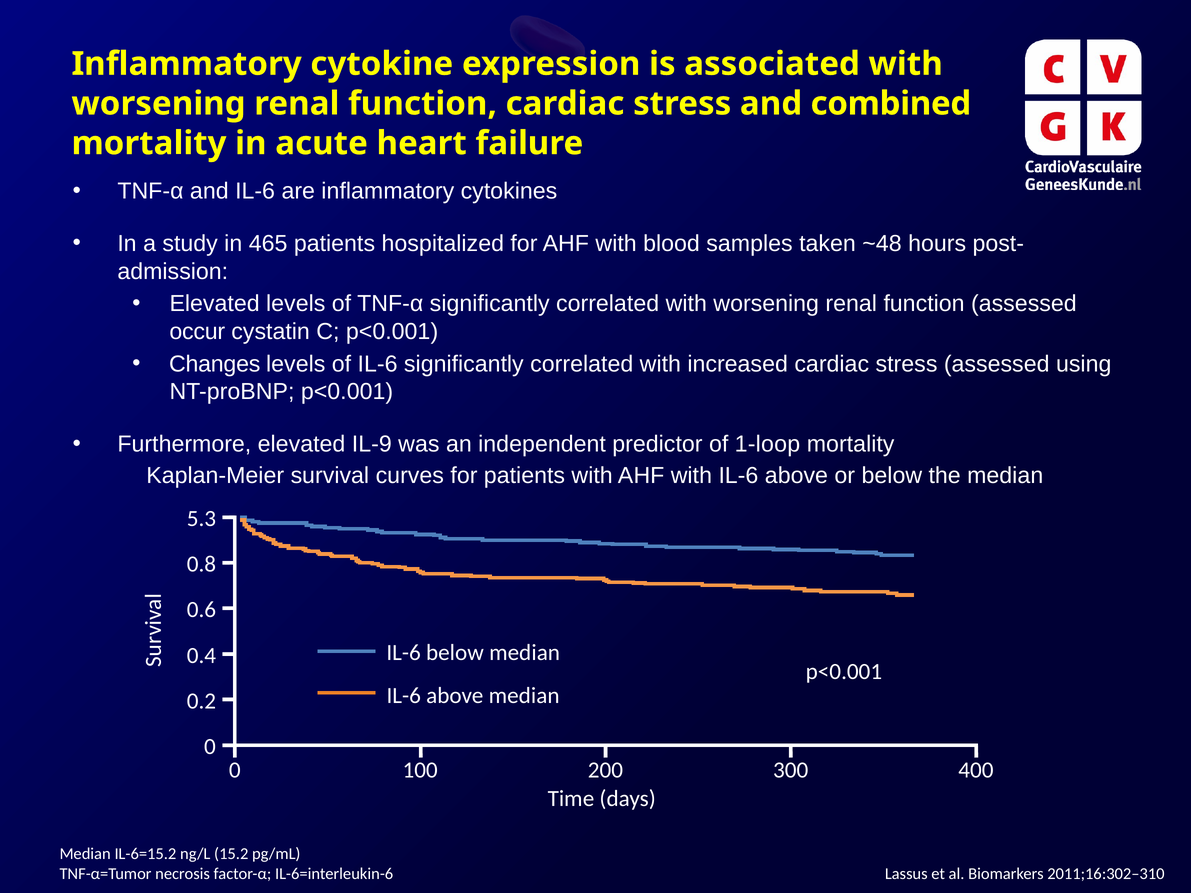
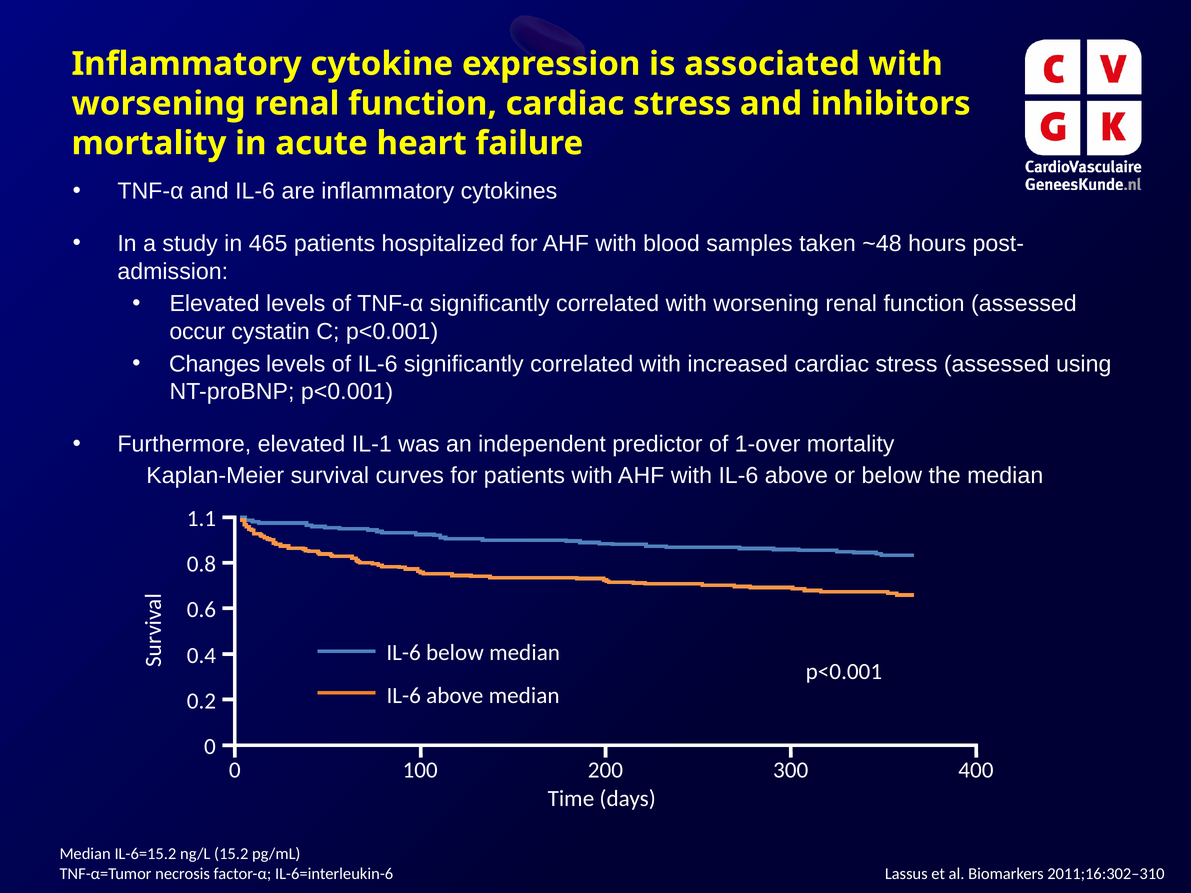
combined: combined -> inhibitors
IL-9: IL-9 -> IL-1
1-loop: 1-loop -> 1-over
5.3: 5.3 -> 1.1
